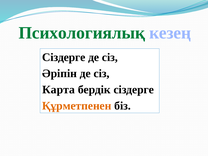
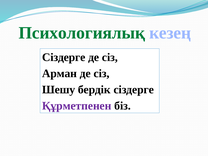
Әріпін: Әріпін -> Арман
Карта: Карта -> Шешу
Құрметпенен colour: orange -> purple
